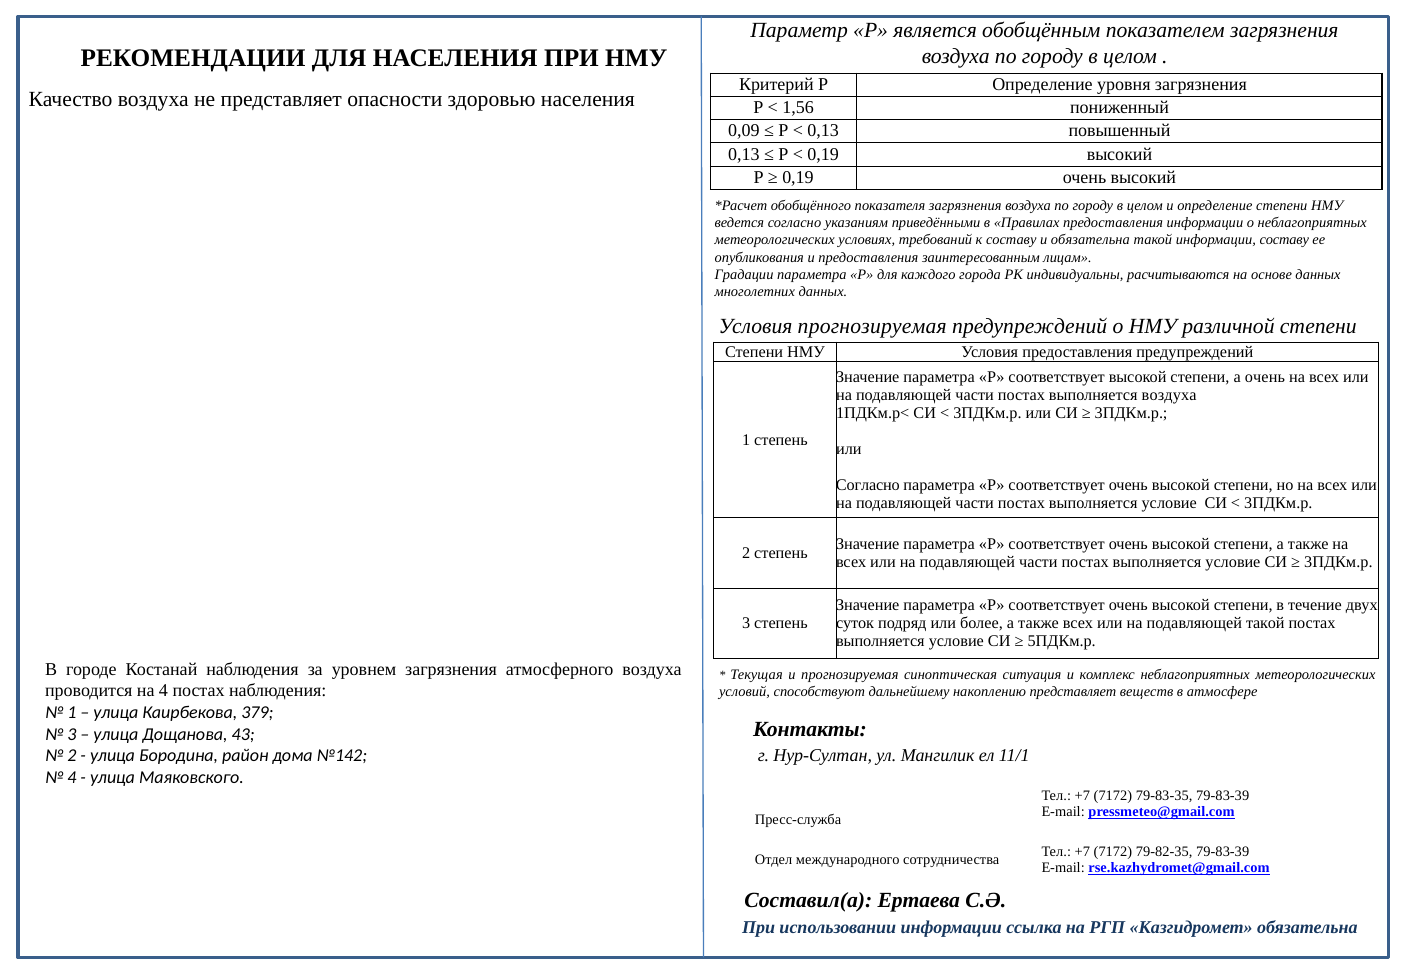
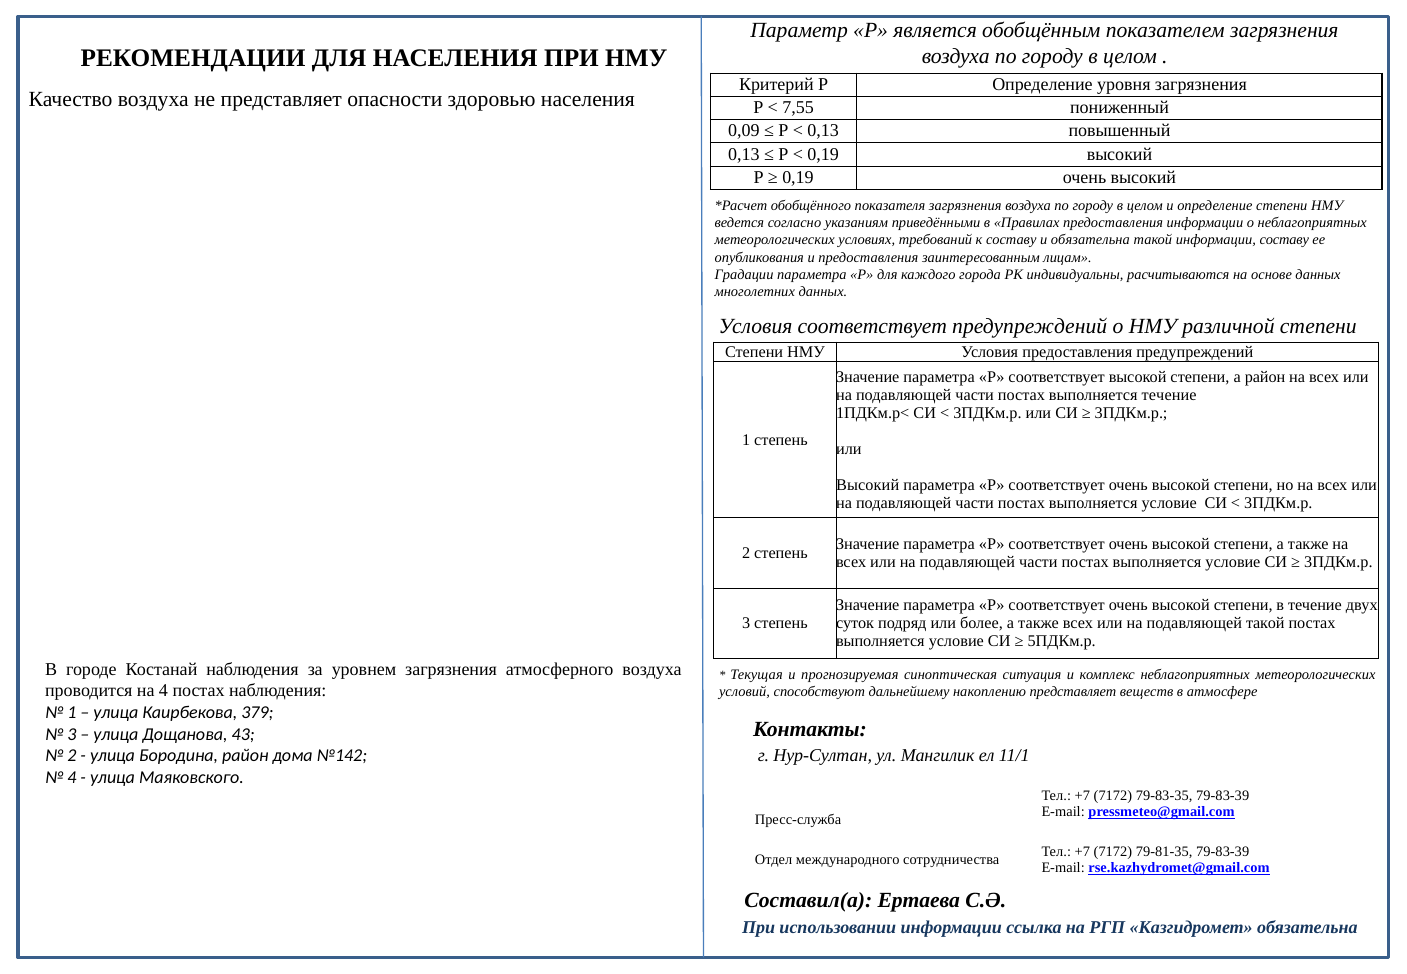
1,56: 1,56 -> 7,55
Условия прогнозируемая: прогнозируемая -> соответствует
а очень: очень -> район
выполняется воздуха: воздуха -> течение
Согласно at (868, 485): Согласно -> Высокий
79-82-35: 79-82-35 -> 79-81-35
